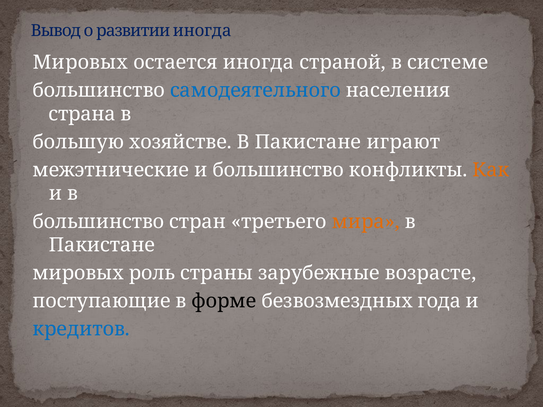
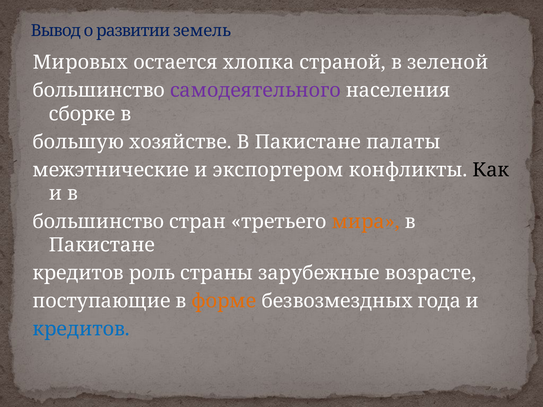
развитии иногда: иногда -> земель
остается иногда: иногда -> хлопка
системе: системе -> зеленой
самодеятельного colour: blue -> purple
страна: страна -> сборке
играют: играют -> палаты
и большинство: большинство -> экспортером
Как colour: orange -> black
мировых at (78, 273): мировых -> кредитов
форме colour: black -> orange
